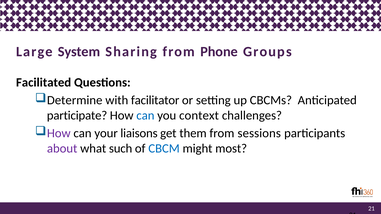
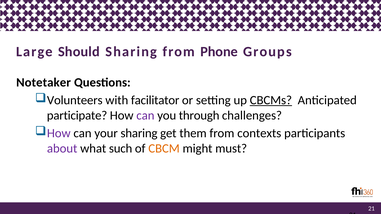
System: System -> Should
Facilitated: Facilitated -> Notetaker
Determine: Determine -> Volunteers
CBCMs underline: none -> present
can at (145, 116) colour: blue -> purple
context: context -> through
your liaisons: liaisons -> sharing
sessions: sessions -> contexts
CBCM colour: blue -> orange
most: most -> must
